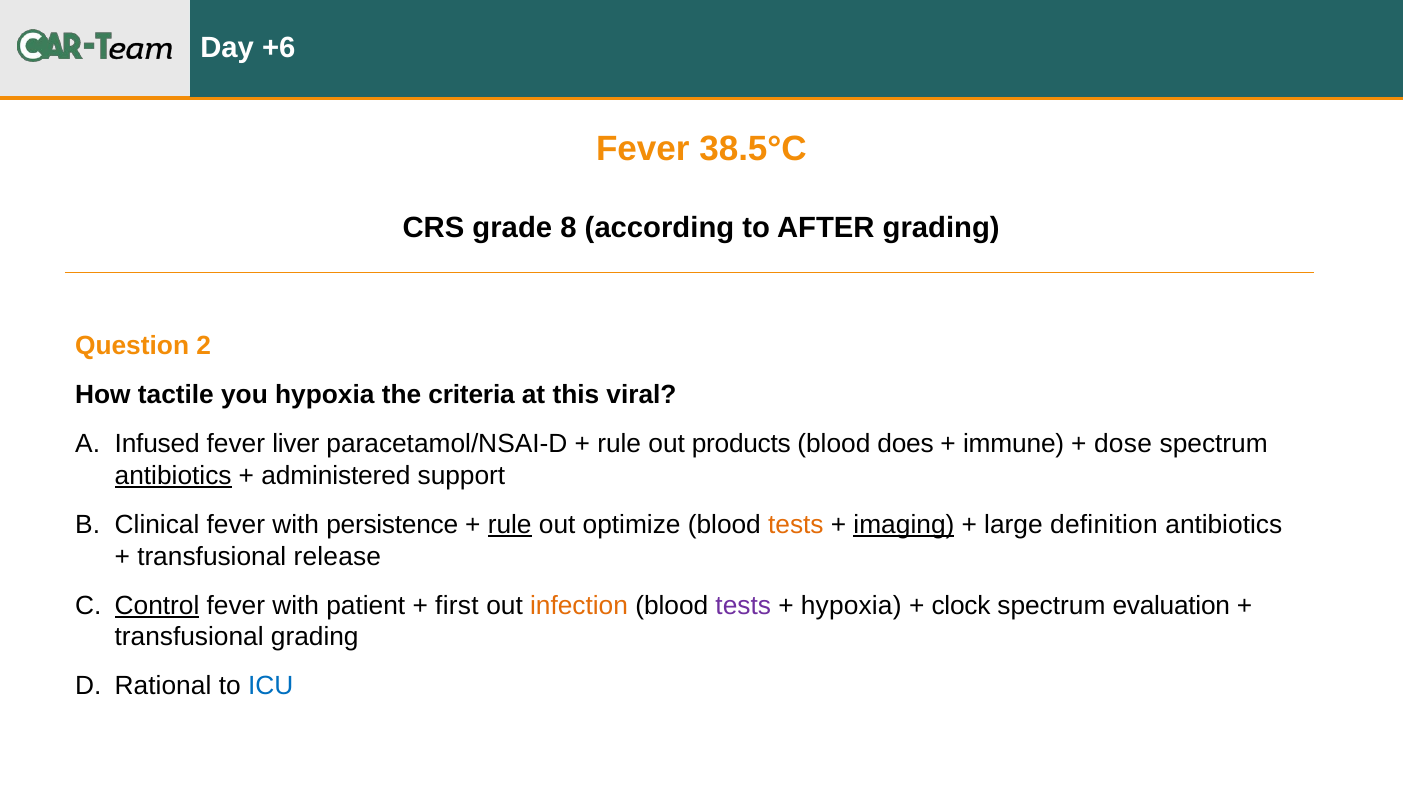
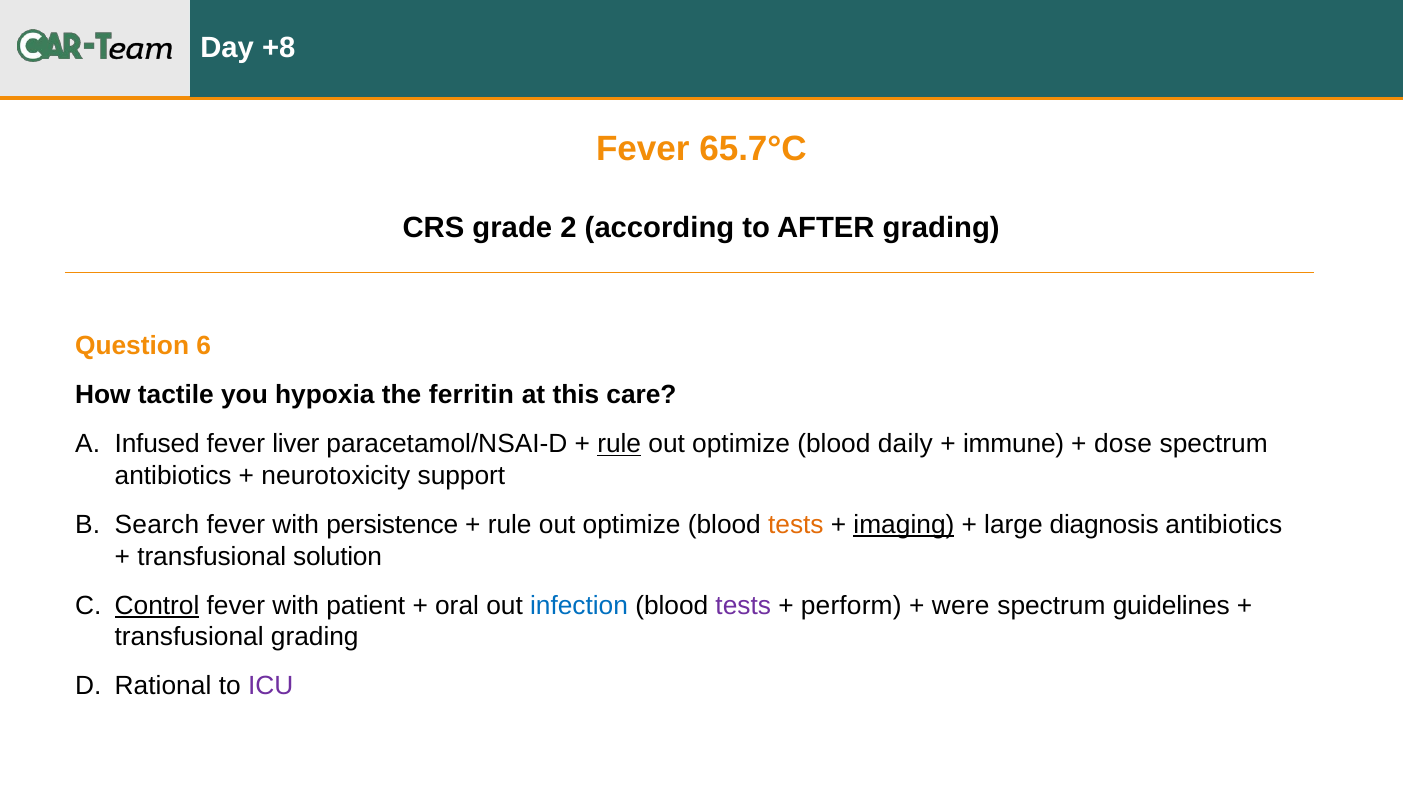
+6: +6 -> +8
38.5°C: 38.5°C -> 65.7°C
8: 8 -> 2
2: 2 -> 6
criteria: criteria -> ferritin
viral: viral -> care
rule at (619, 444) underline: none -> present
products at (741, 444): products -> optimize
does: does -> daily
antibiotics at (173, 476) underline: present -> none
administered: administered -> neurotoxicity
Clinical: Clinical -> Search
rule at (510, 525) underline: present -> none
definition: definition -> diagnosis
release: release -> solution
first: first -> oral
infection colour: orange -> blue
hypoxia at (851, 606): hypoxia -> perform
clock: clock -> were
evaluation: evaluation -> guidelines
ICU colour: blue -> purple
